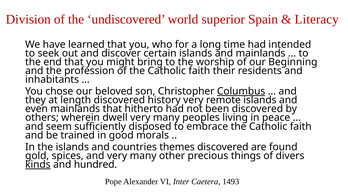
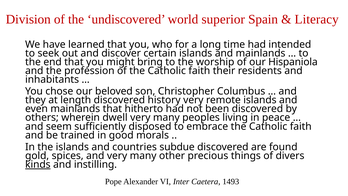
Beginning: Beginning -> Hispaniola
Columbus underline: present -> none
themes: themes -> subdue
hundred: hundred -> instilling
